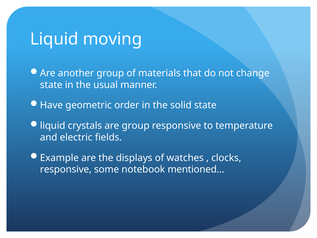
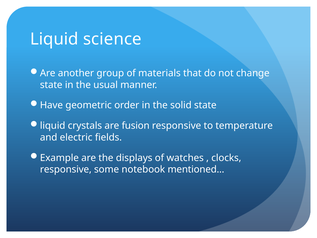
moving: moving -> science
are group: group -> fusion
